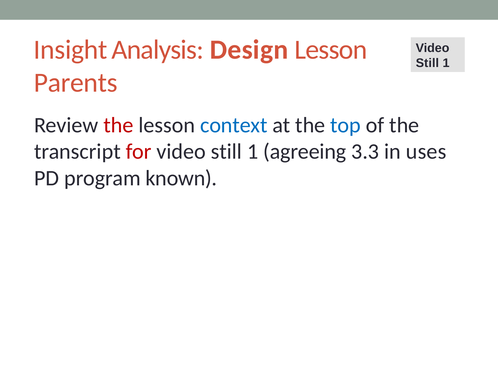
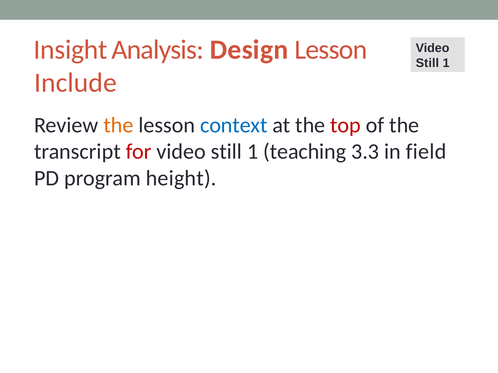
Parents: Parents -> Include
the at (118, 125) colour: red -> orange
top colour: blue -> red
agreeing: agreeing -> teaching
uses: uses -> field
known: known -> height
